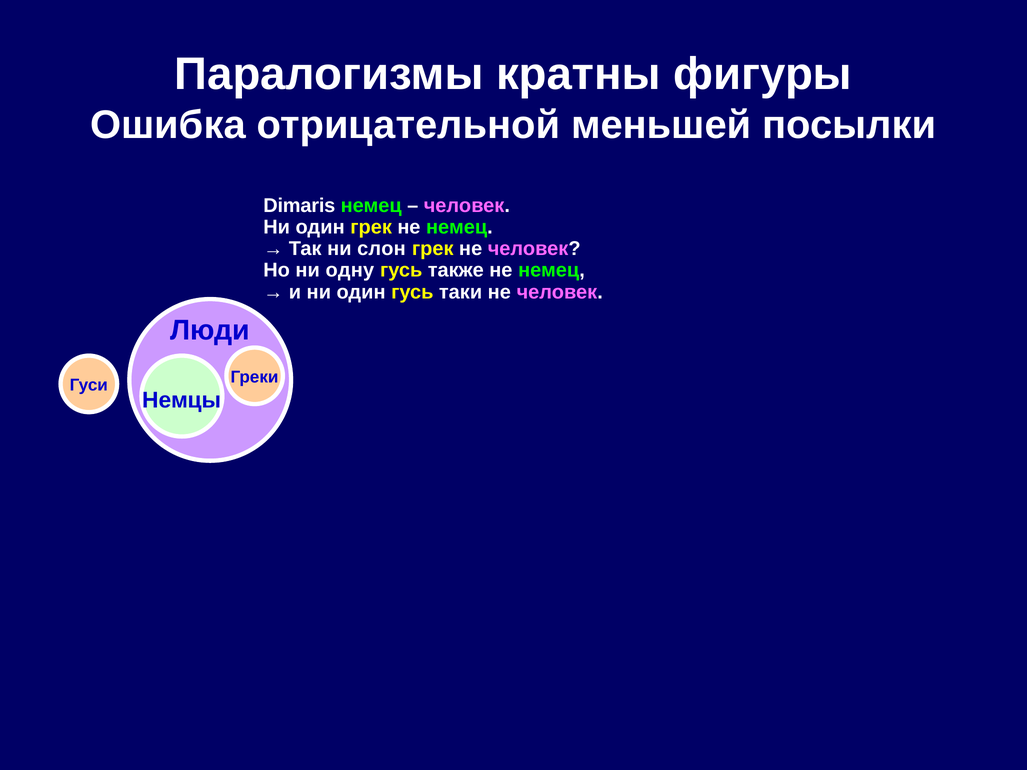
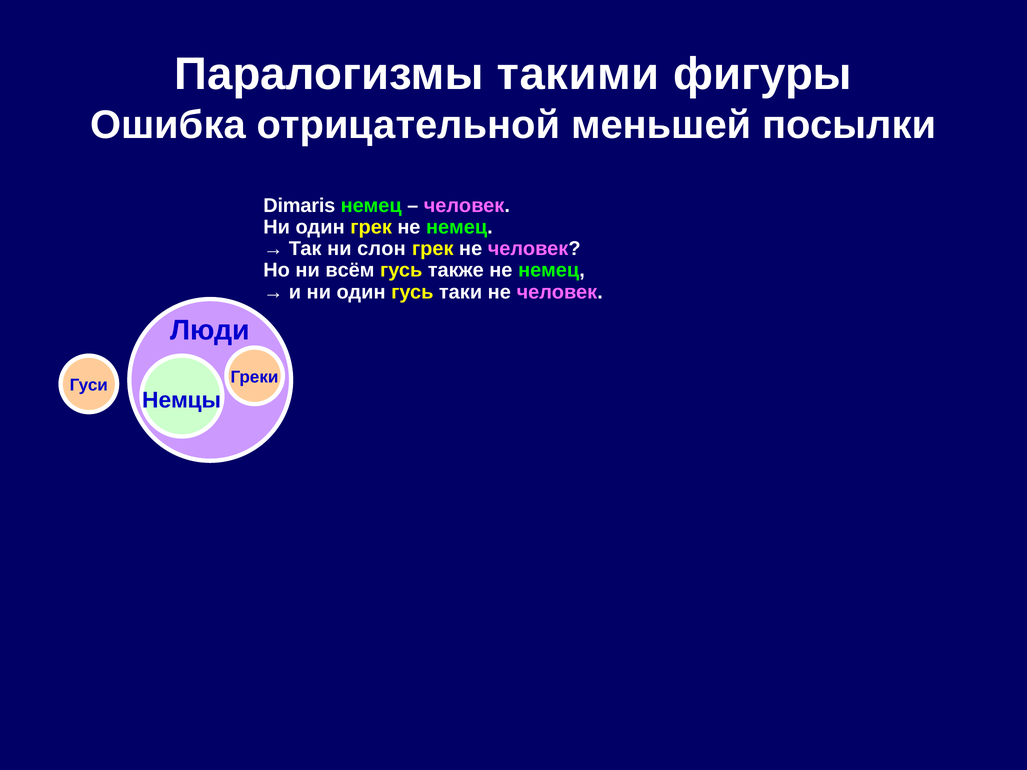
кратны: кратны -> такими
одну: одну -> всём
